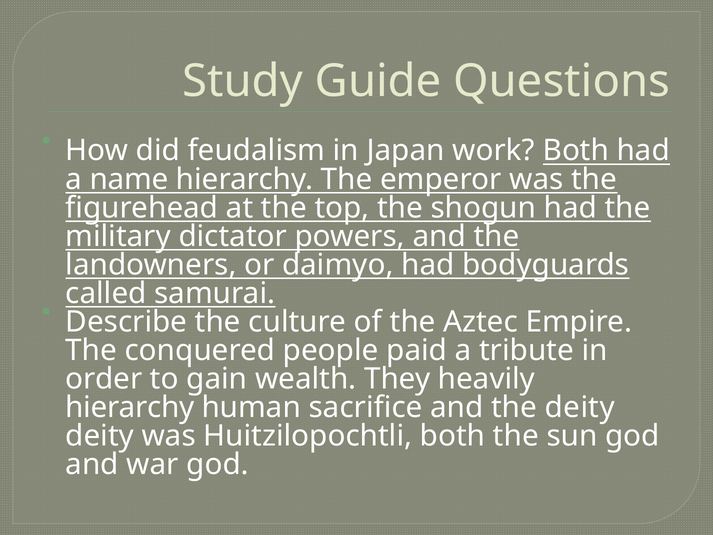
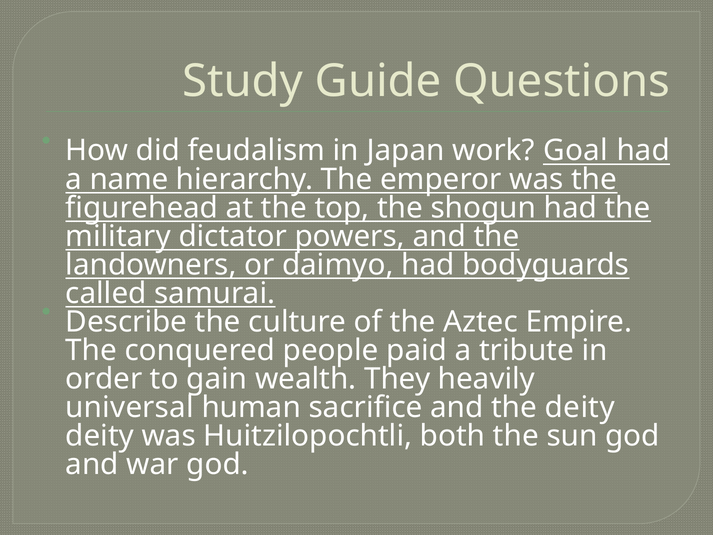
work Both: Both -> Goal
hierarchy at (130, 407): hierarchy -> universal
